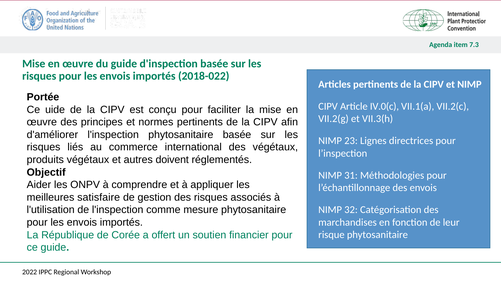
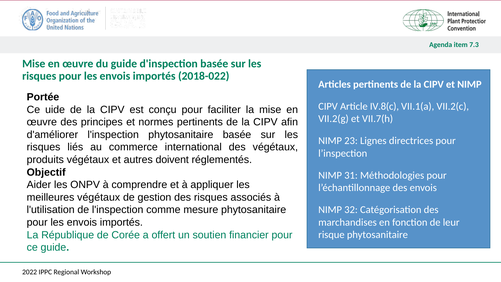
IV.0(c: IV.0(c -> IV.8(c
VII.3(h: VII.3(h -> VII.7(h
meilleures satisfaire: satisfaire -> végétaux
